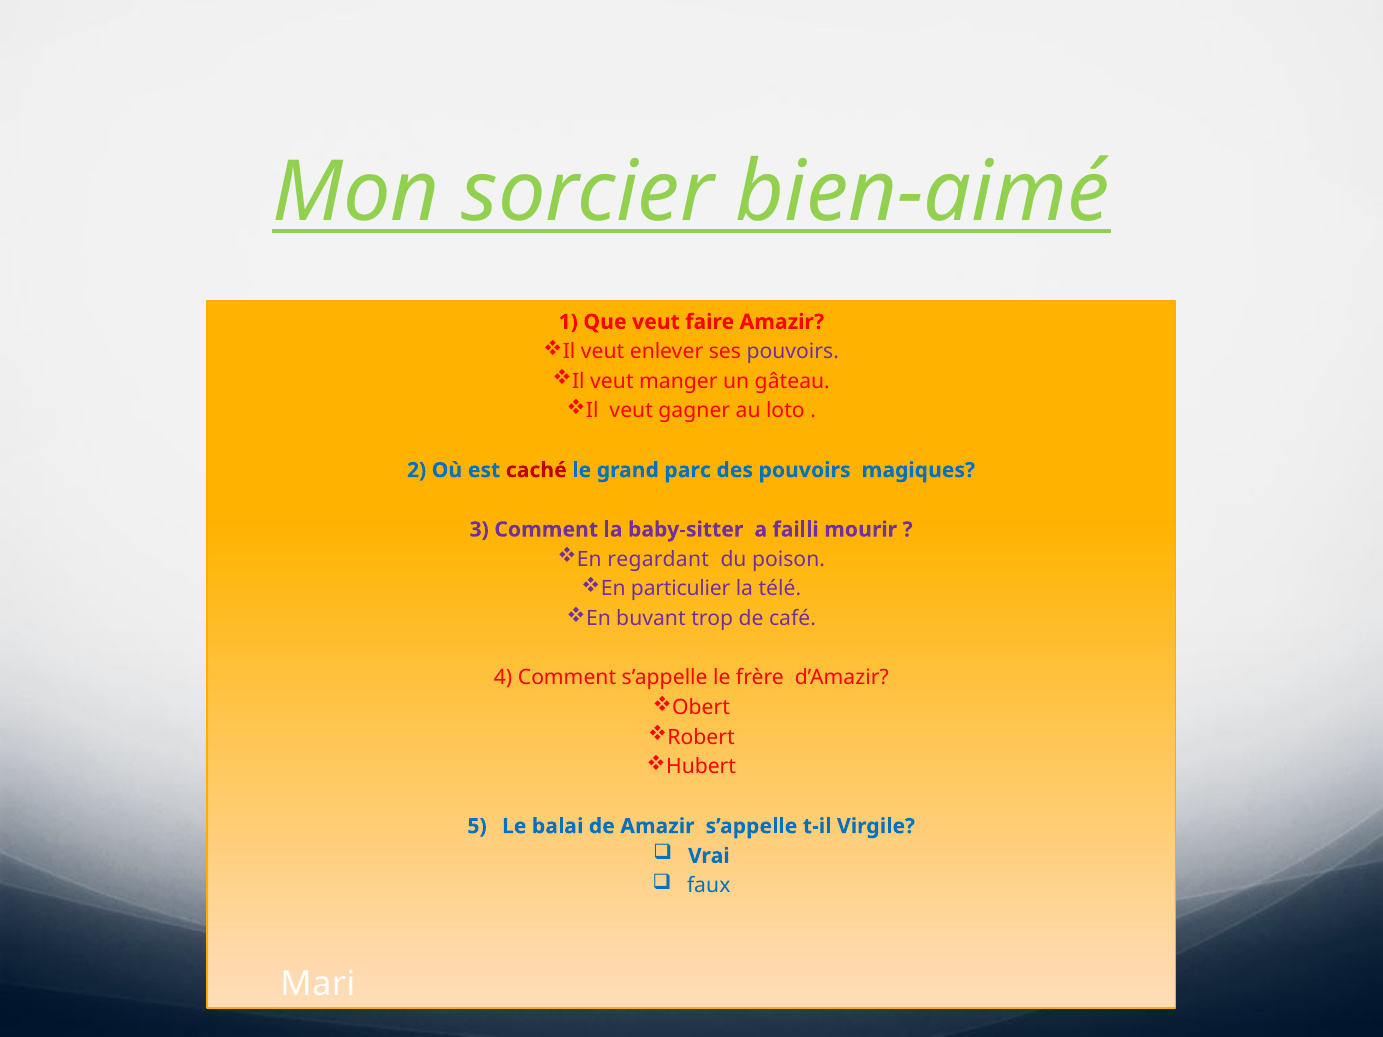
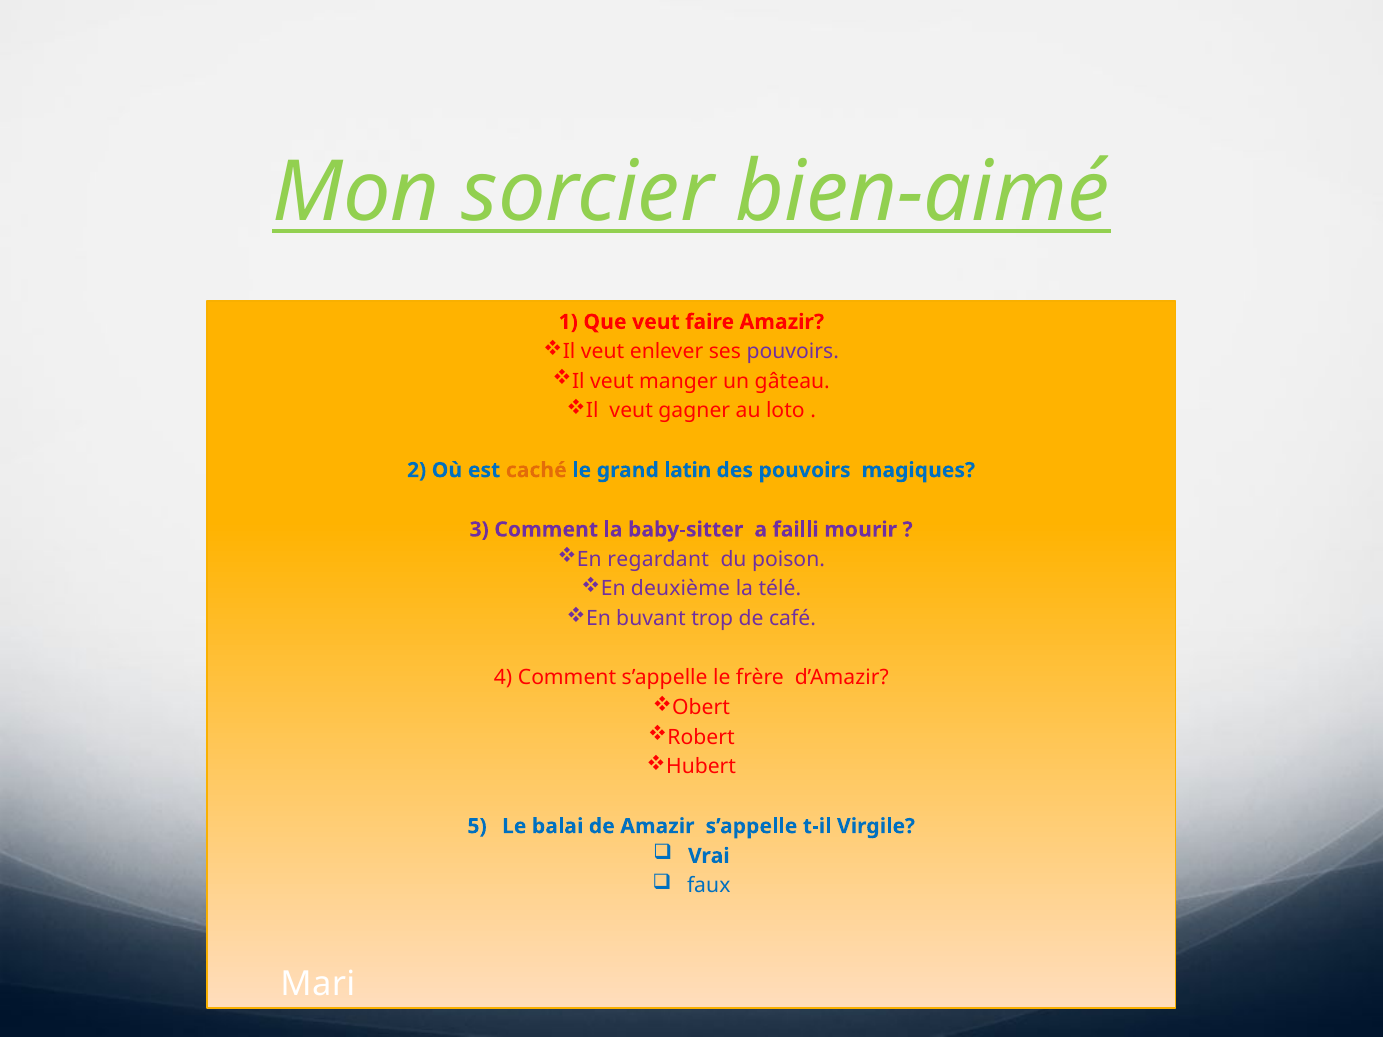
caché colour: red -> orange
parc: parc -> latin
particulier: particulier -> deuxième
